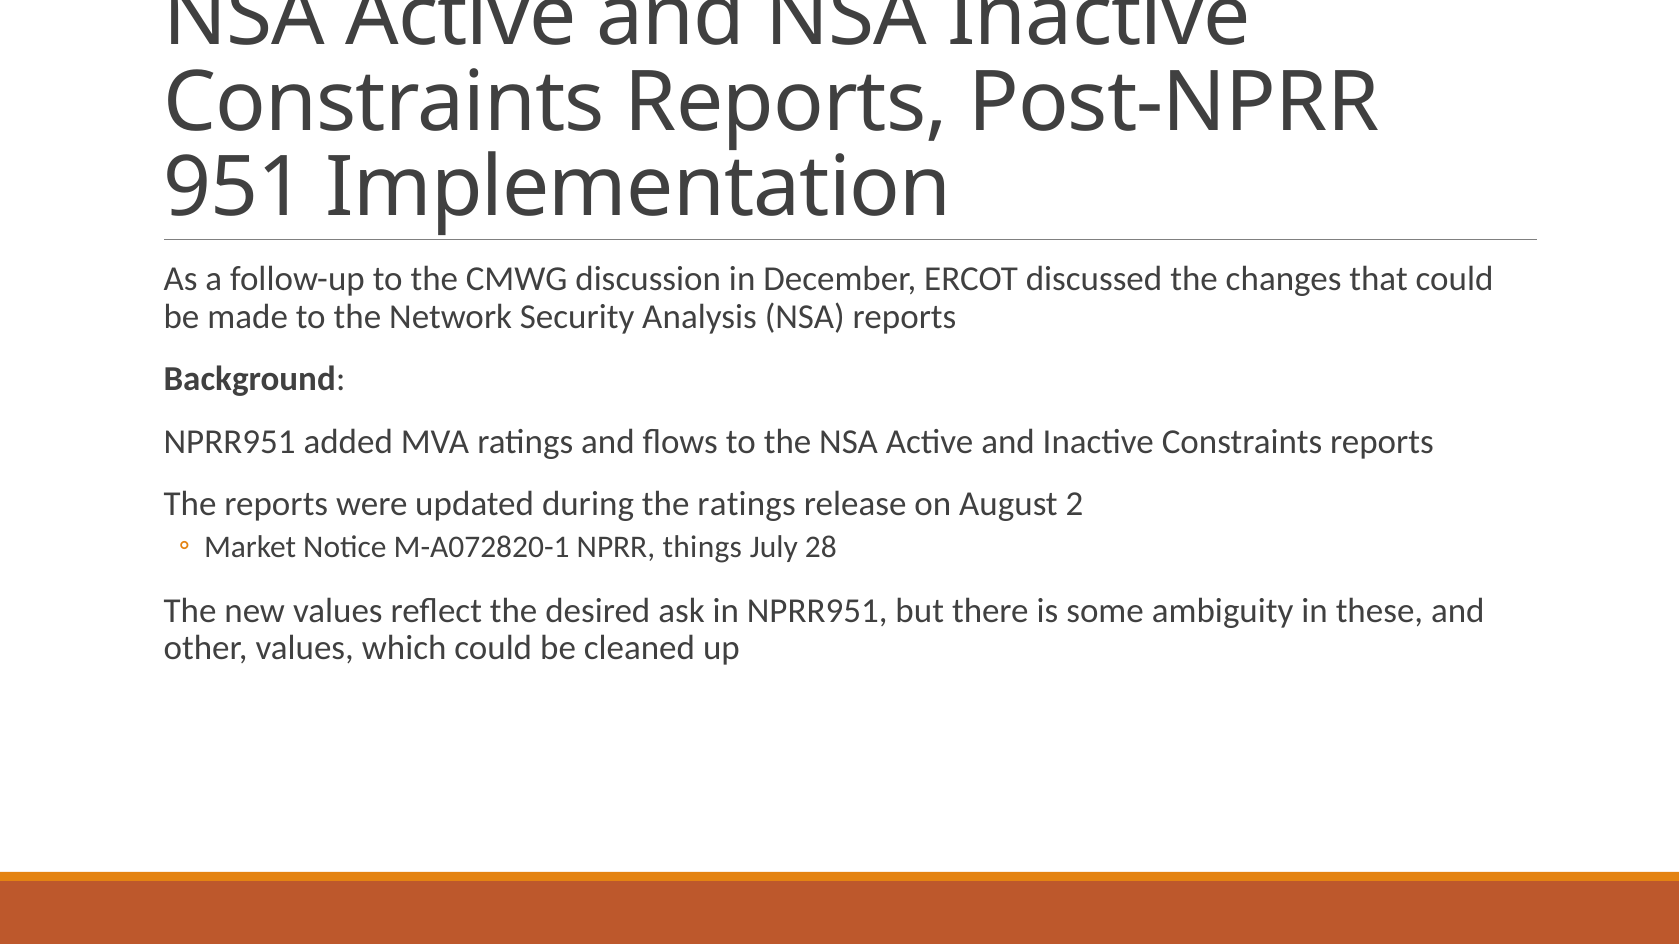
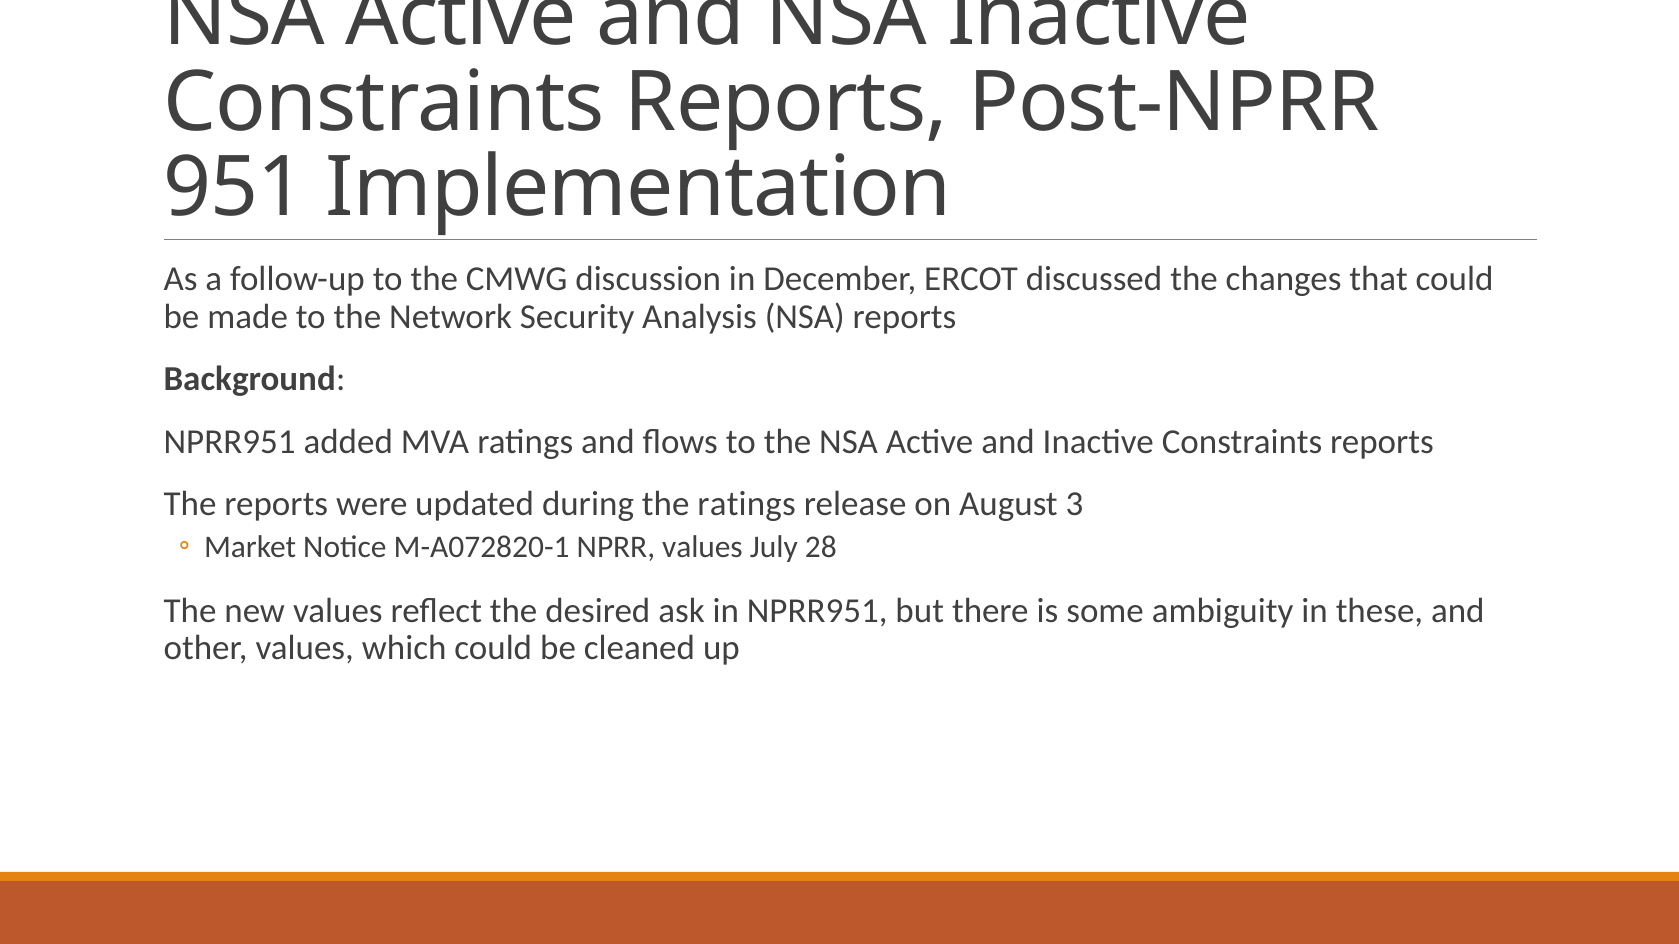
2: 2 -> 3
NPRR things: things -> values
